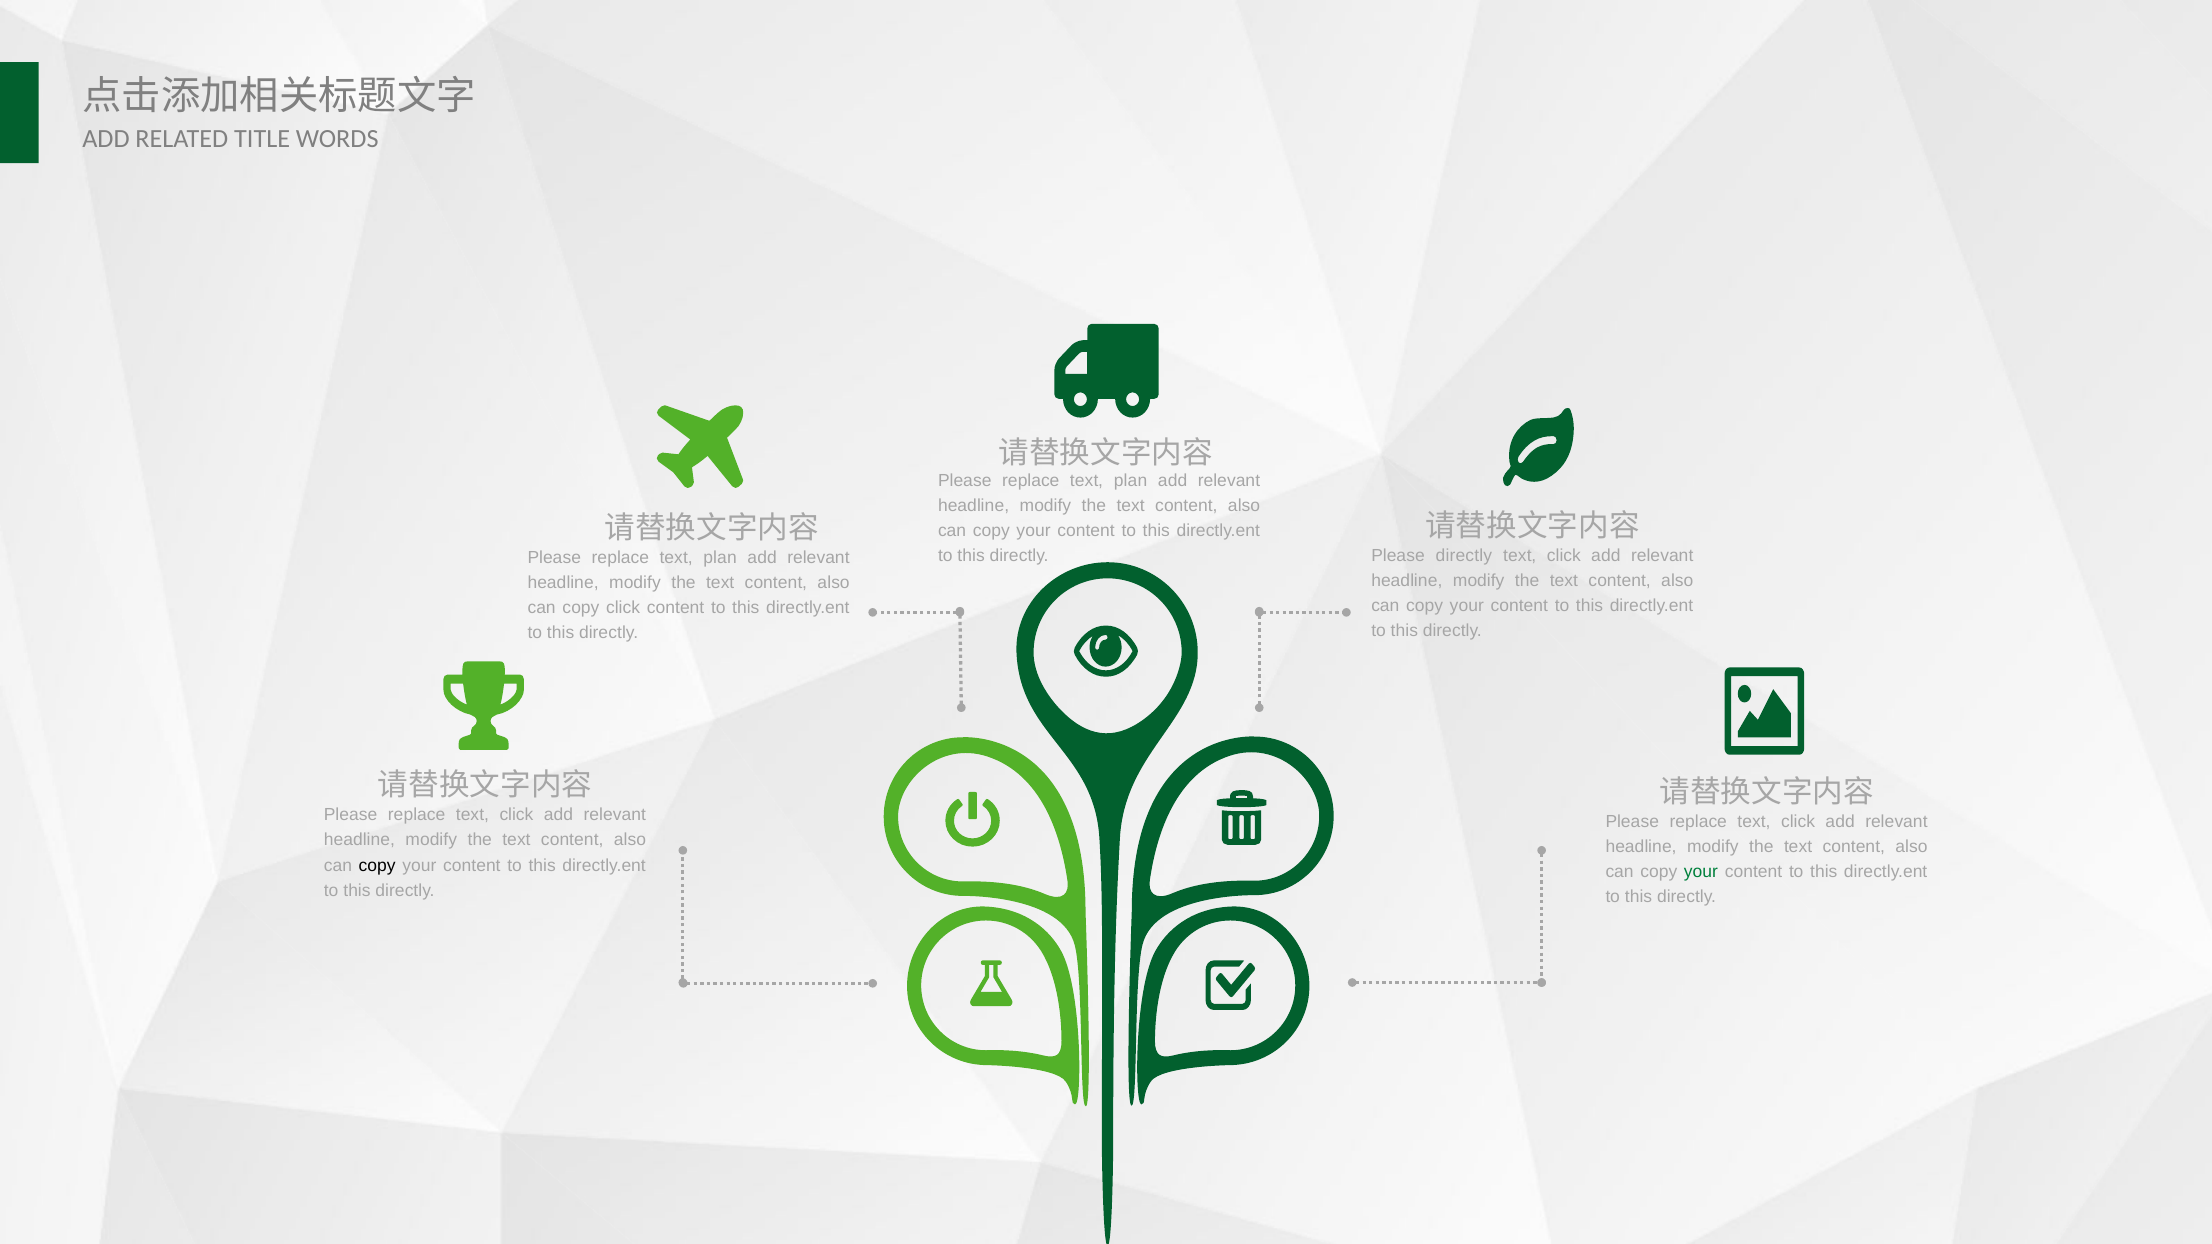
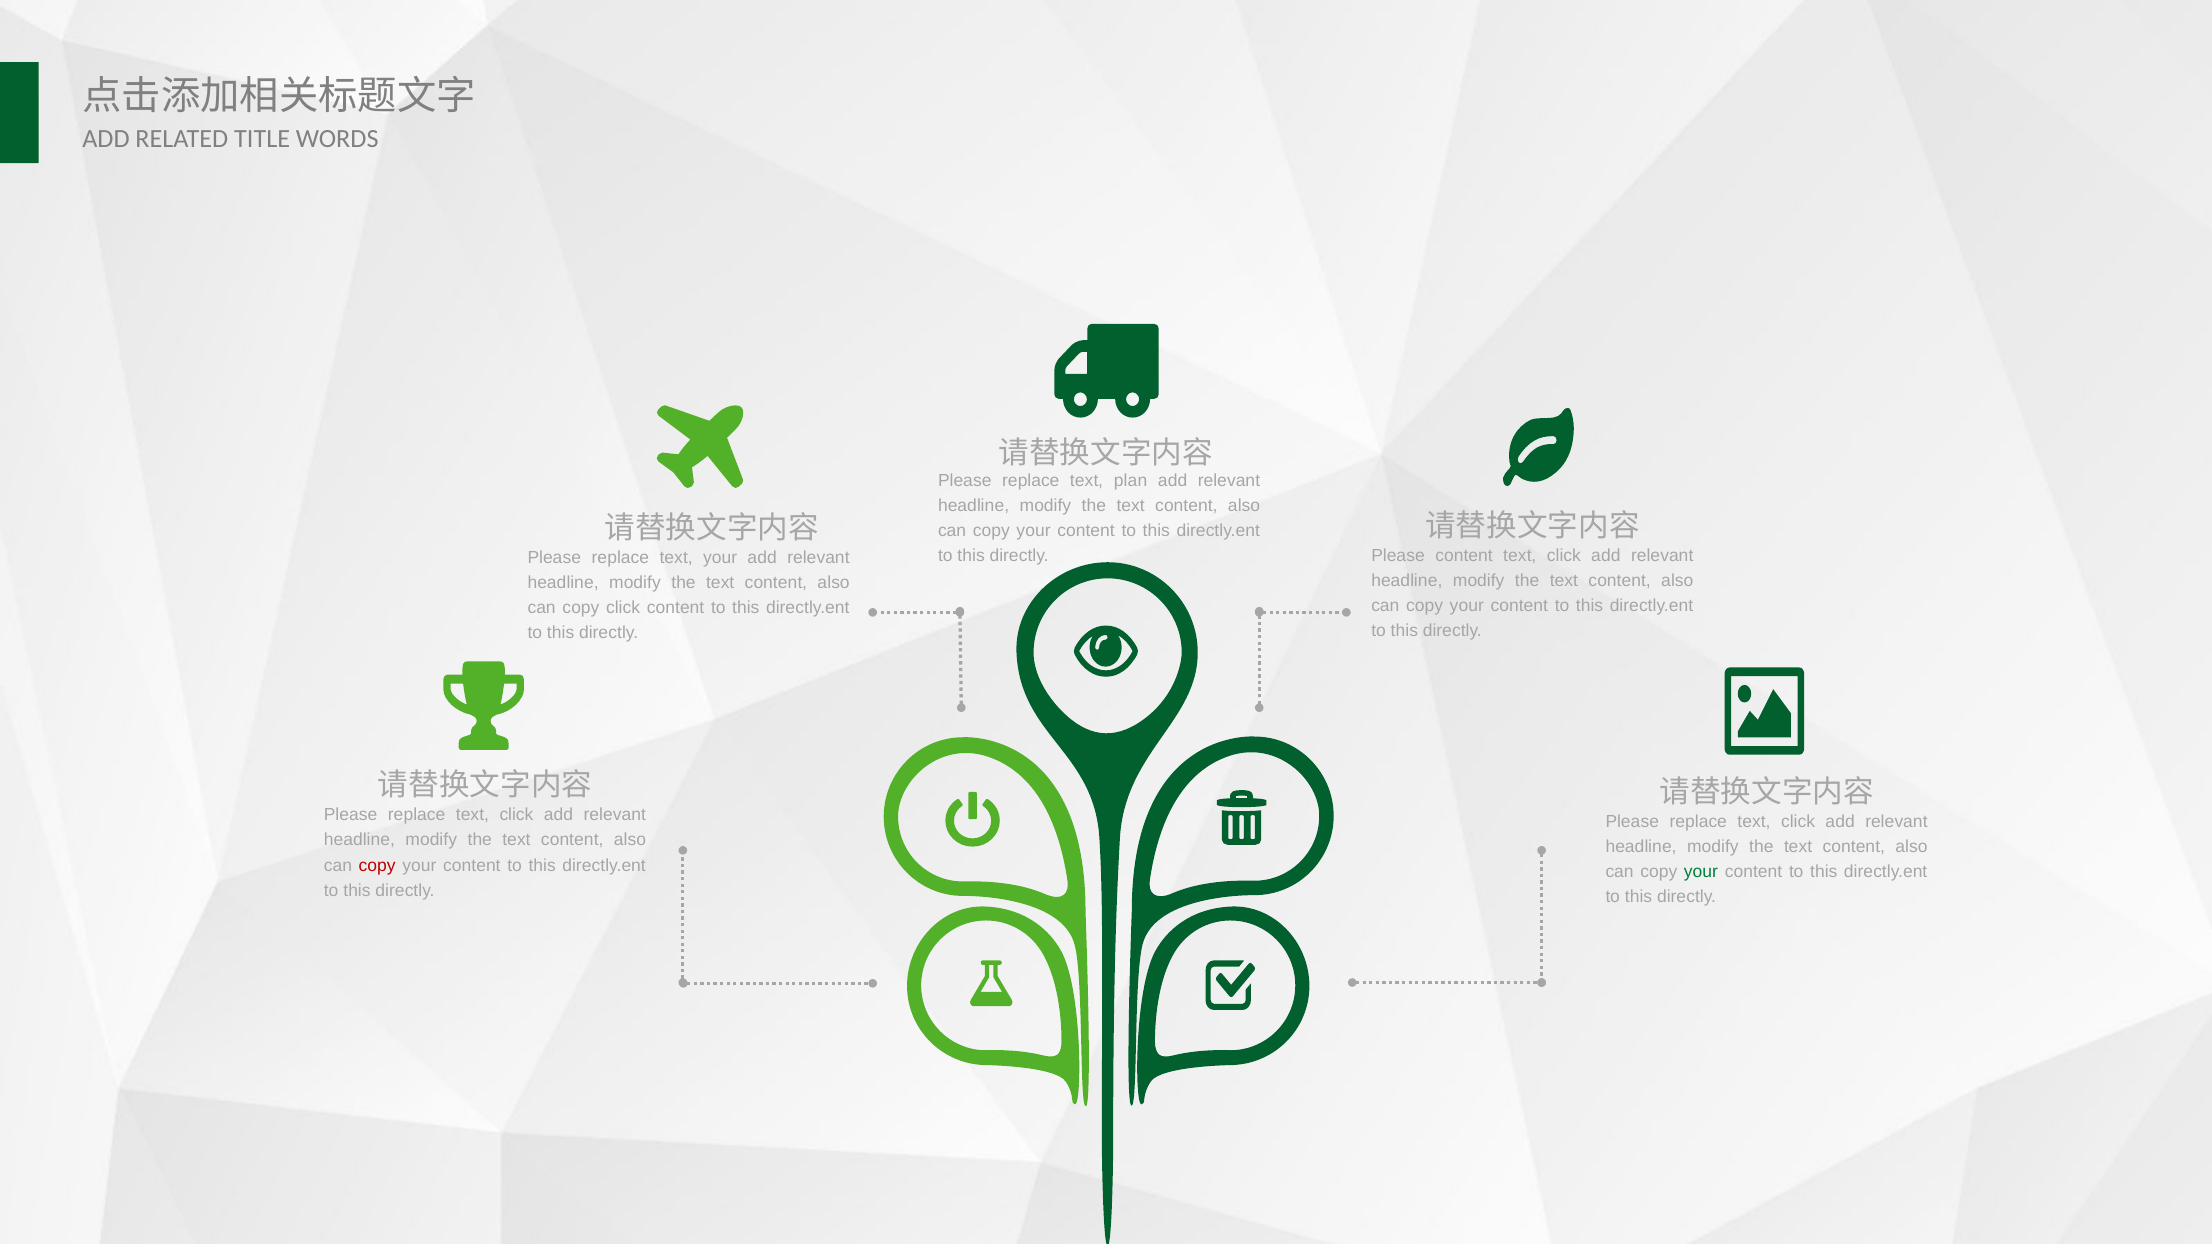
Please directly: directly -> content
plan at (720, 558): plan -> your
copy at (377, 865) colour: black -> red
